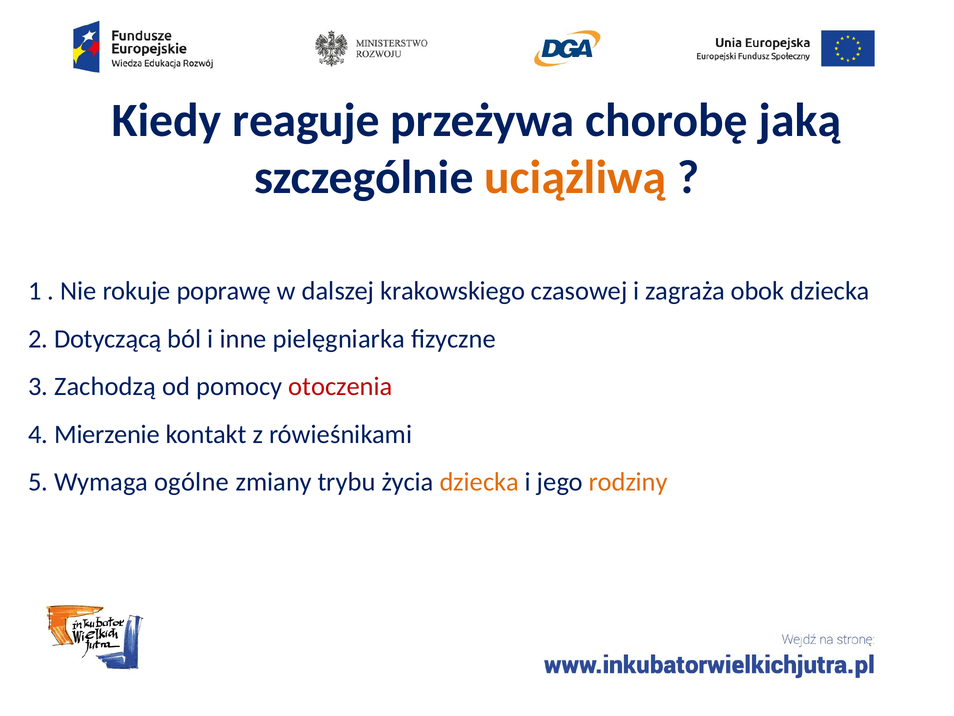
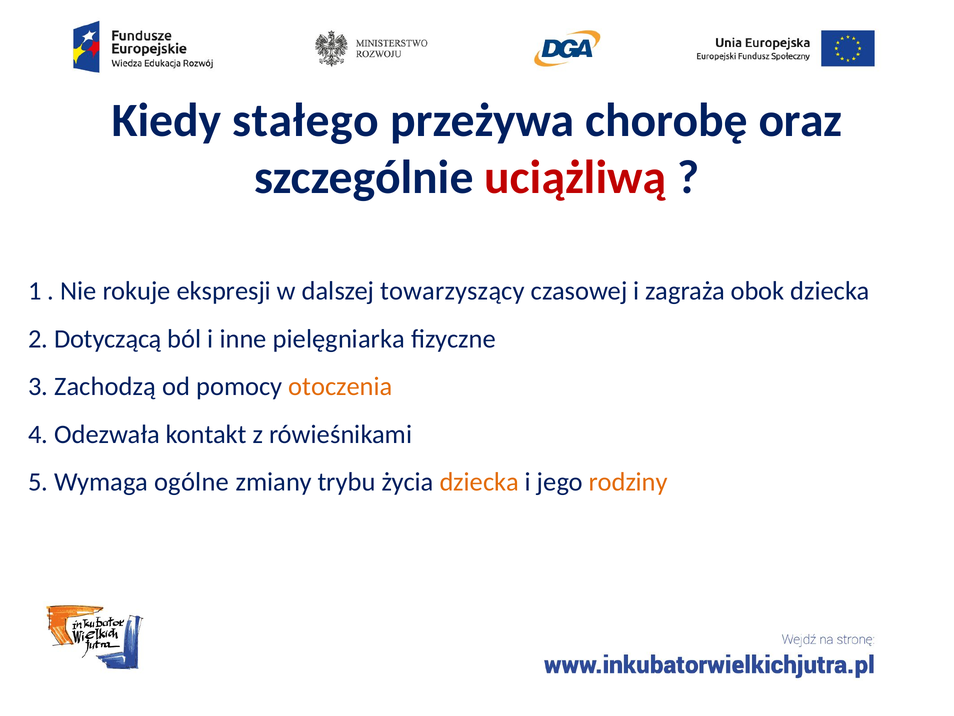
reaguje: reaguje -> stałego
jaką: jaką -> oraz
uciążliwą colour: orange -> red
poprawę: poprawę -> ekspresji
krakowskiego: krakowskiego -> towarzyszący
otoczenia colour: red -> orange
Mierzenie: Mierzenie -> Odezwała
